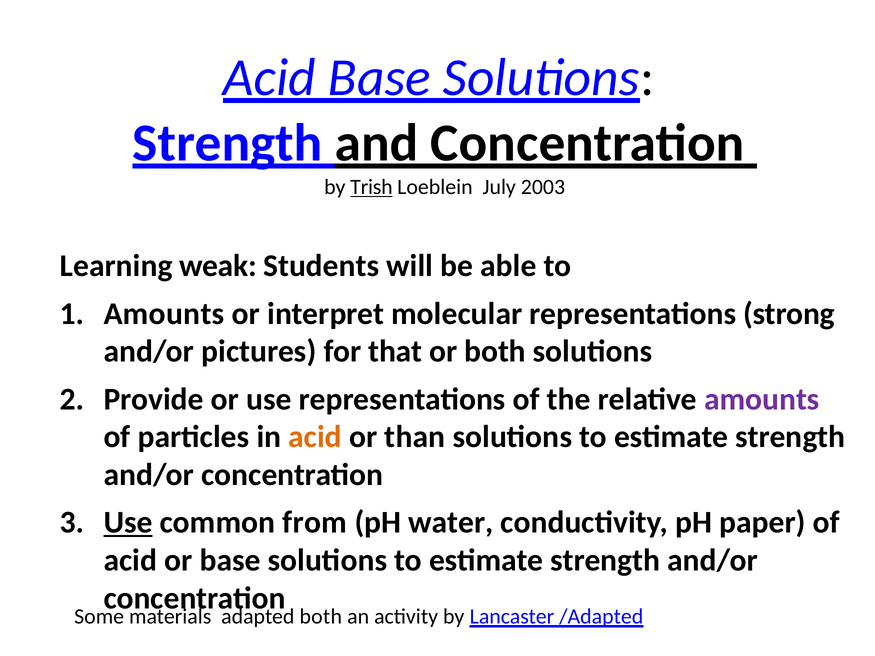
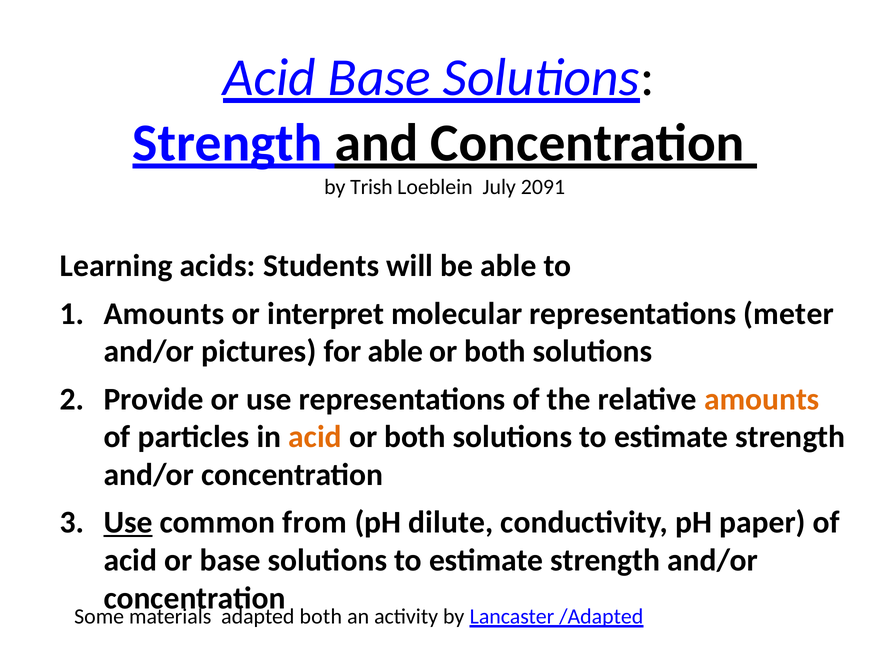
Trish underline: present -> none
2003: 2003 -> 2091
weak: weak -> acids
strong: strong -> meter
for that: that -> able
amounts at (762, 399) colour: purple -> orange
than at (415, 437): than -> both
water: water -> dilute
